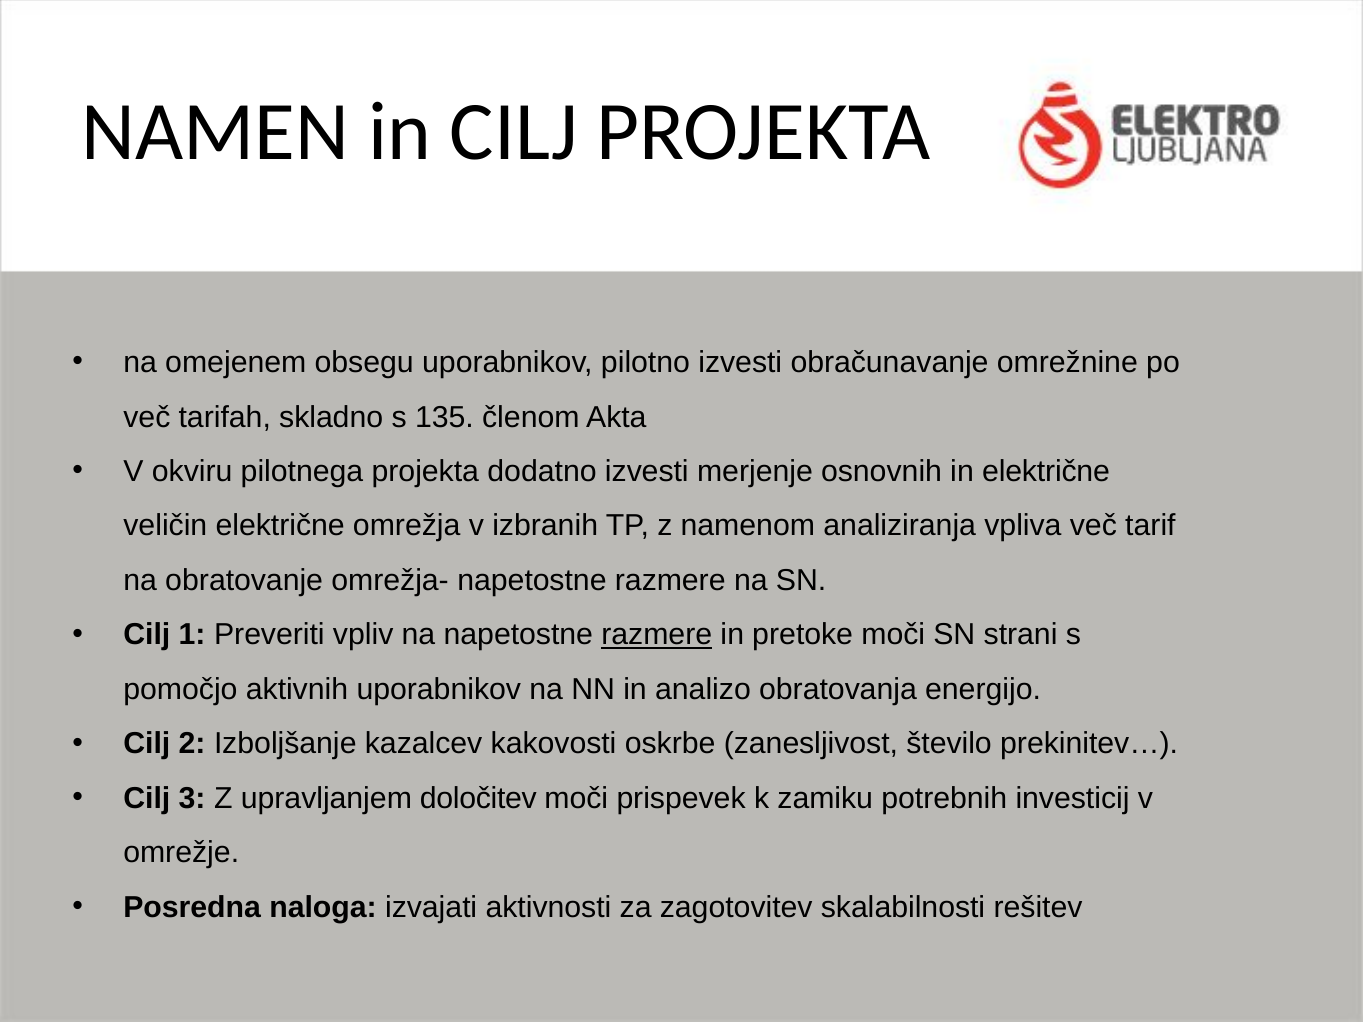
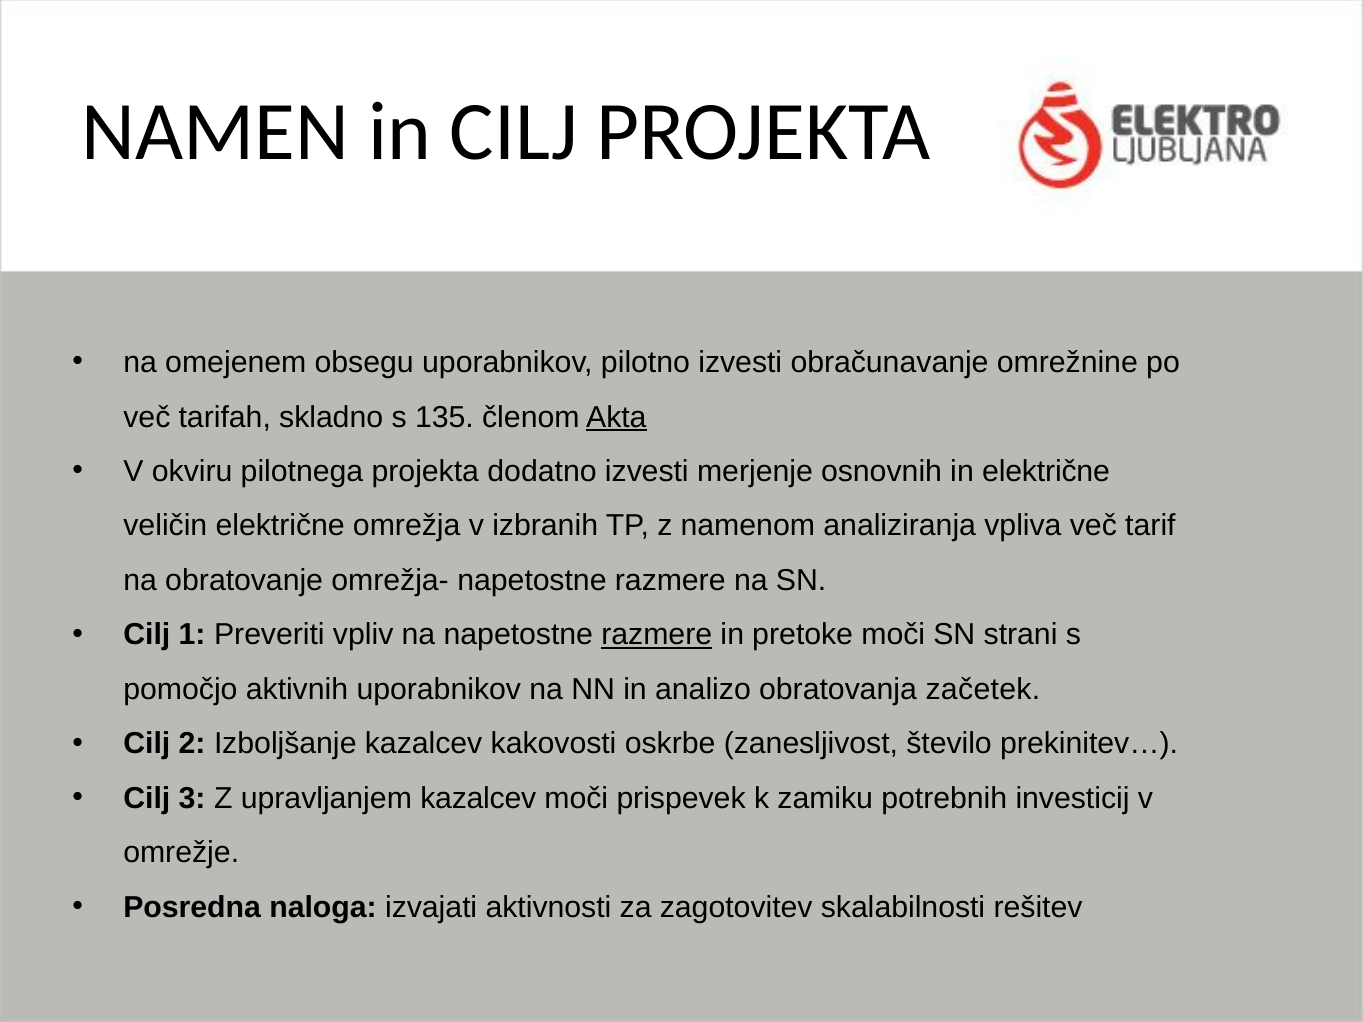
Akta underline: none -> present
energijo: energijo -> začetek
upravljanjem določitev: določitev -> kazalcev
